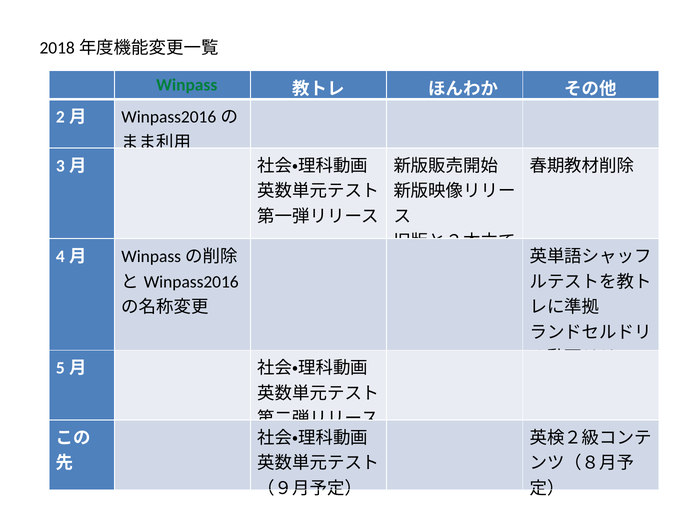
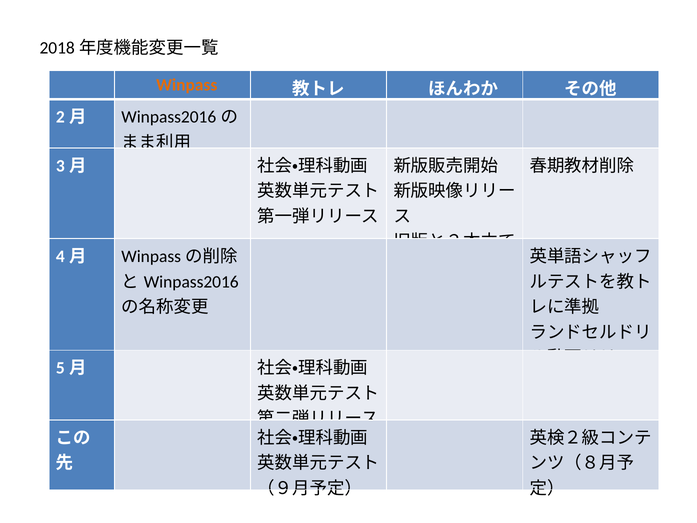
Winpass colour: green -> orange
